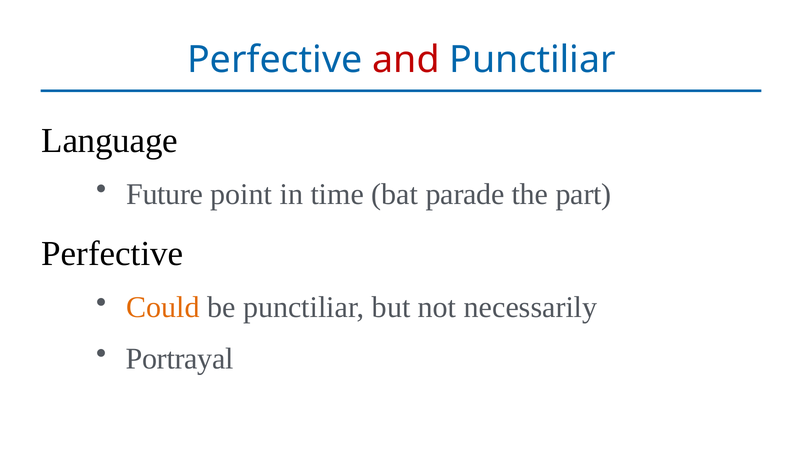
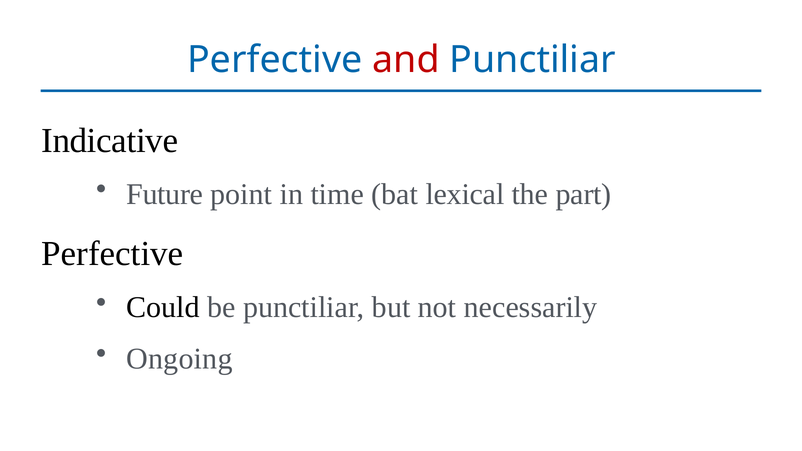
Language: Language -> Indicative
parade: parade -> lexical
Could colour: orange -> black
Portrayal: Portrayal -> Ongoing
